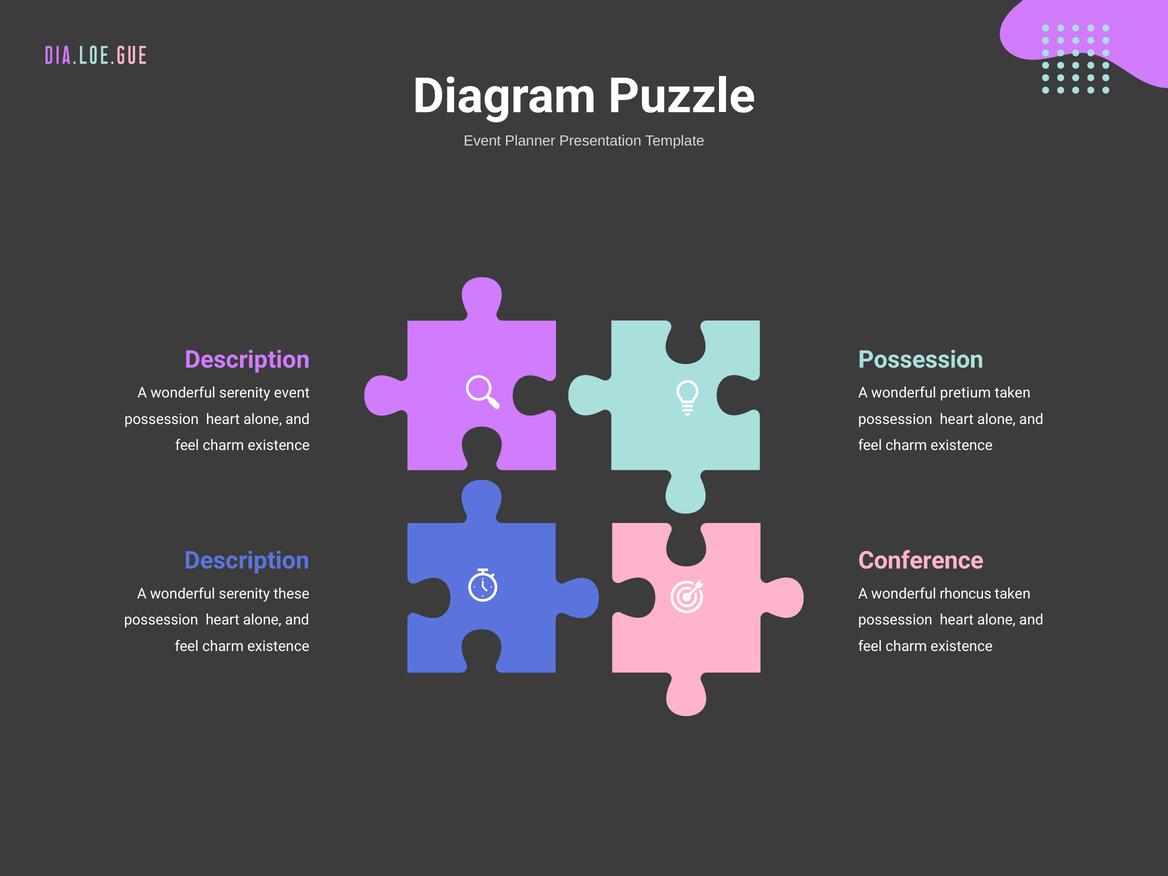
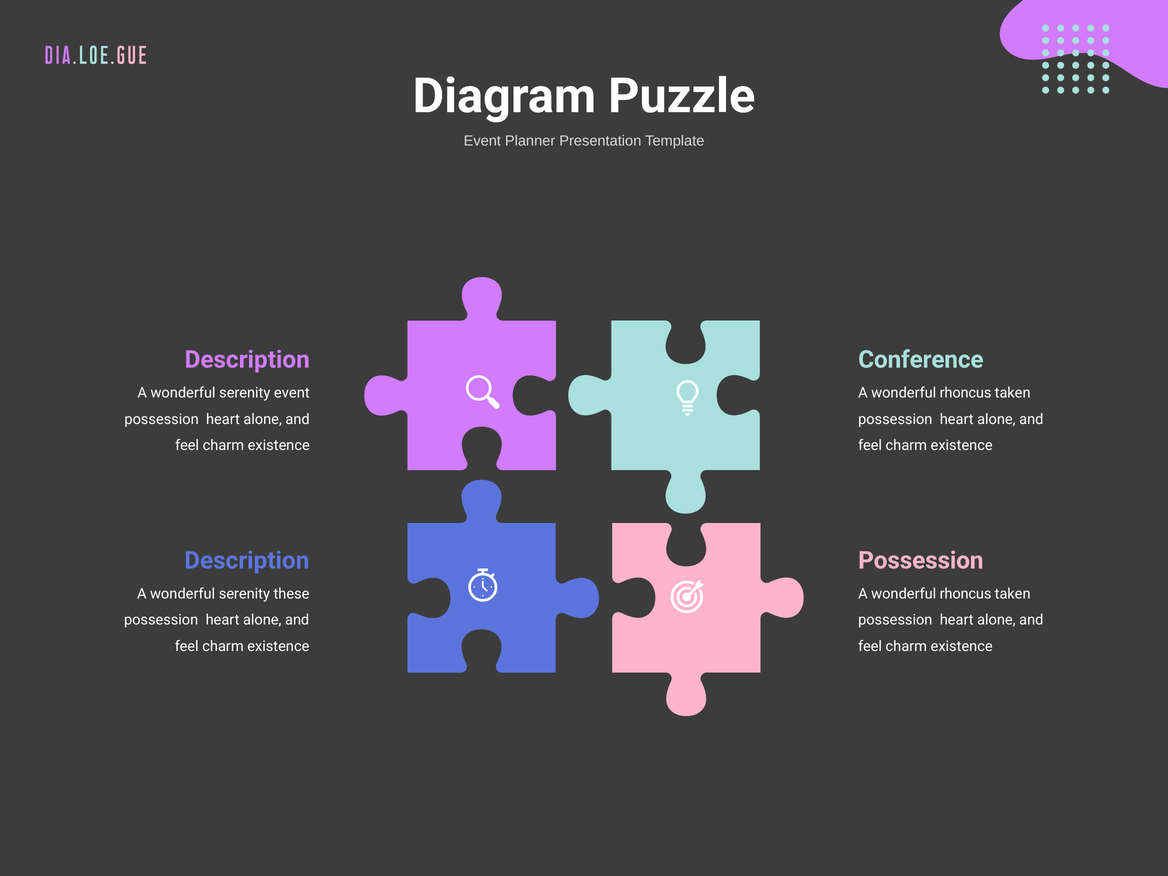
Possession at (921, 360): Possession -> Conference
pretium at (965, 393): pretium -> rhoncus
Conference at (921, 560): Conference -> Possession
